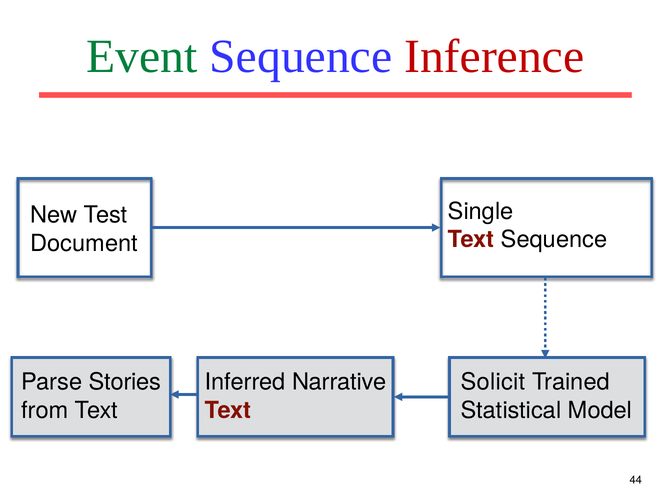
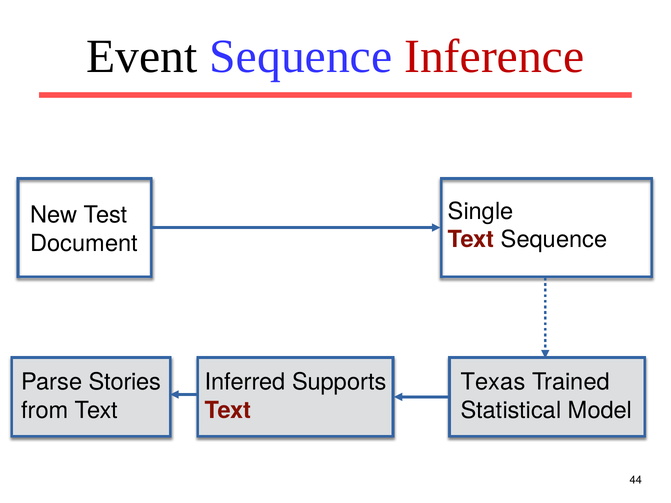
Event colour: green -> black
Narrative: Narrative -> Supports
Solicit: Solicit -> Texas
